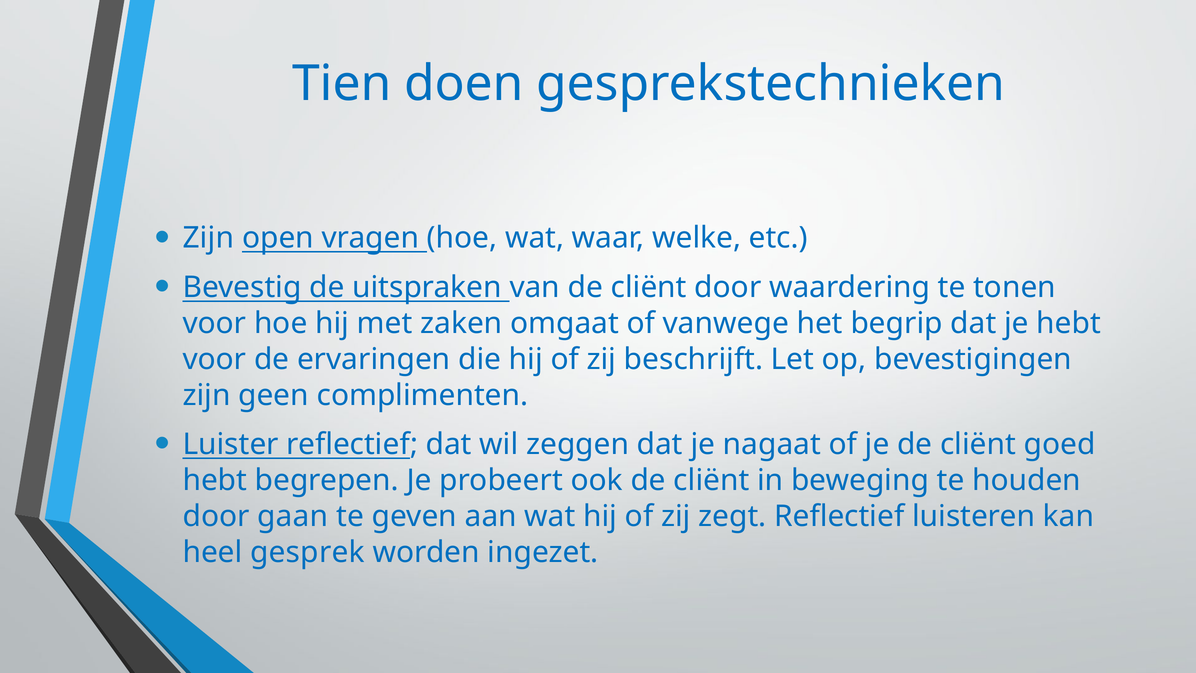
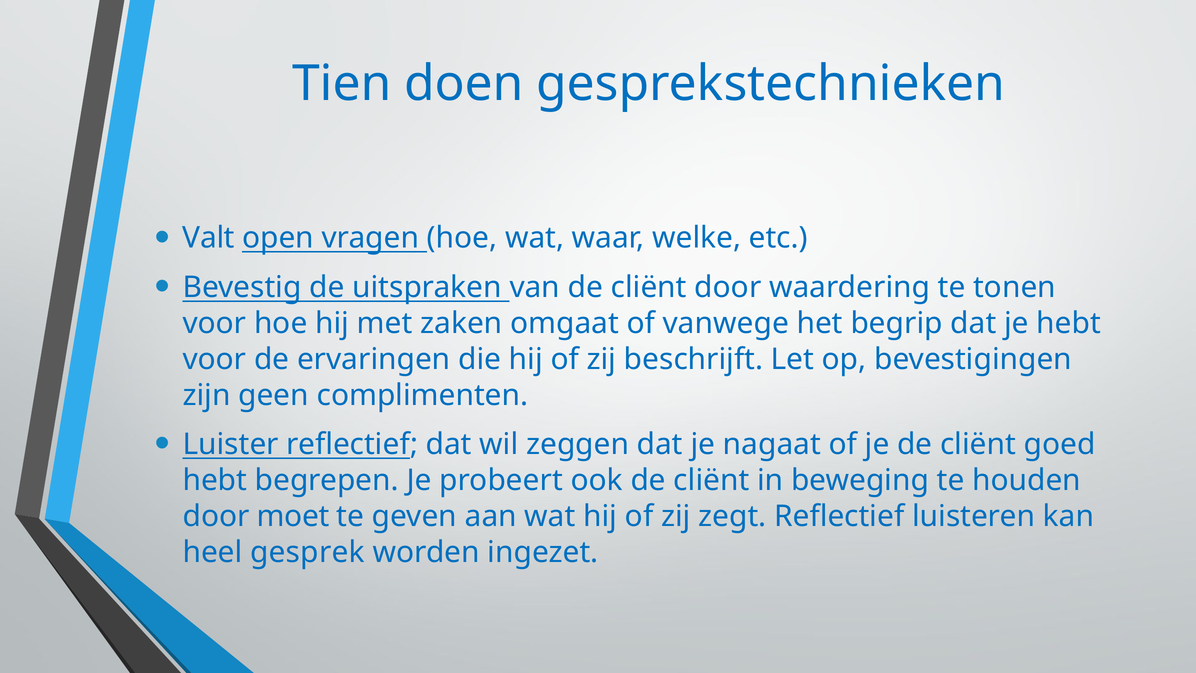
Zijn at (208, 238): Zijn -> Valt
gaan: gaan -> moet
